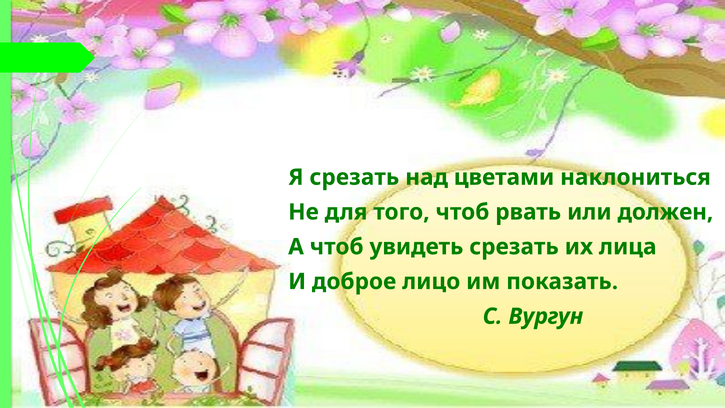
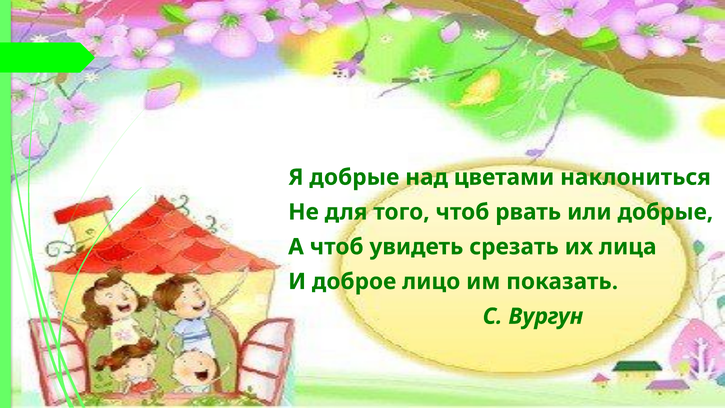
Я срезать: срезать -> добрые
или должен: должен -> добрые
